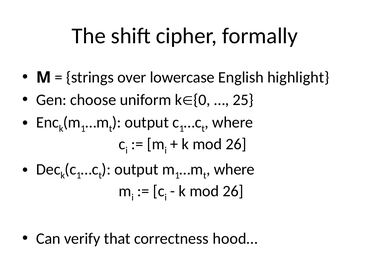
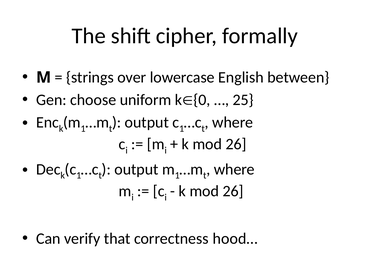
highlight: highlight -> between
